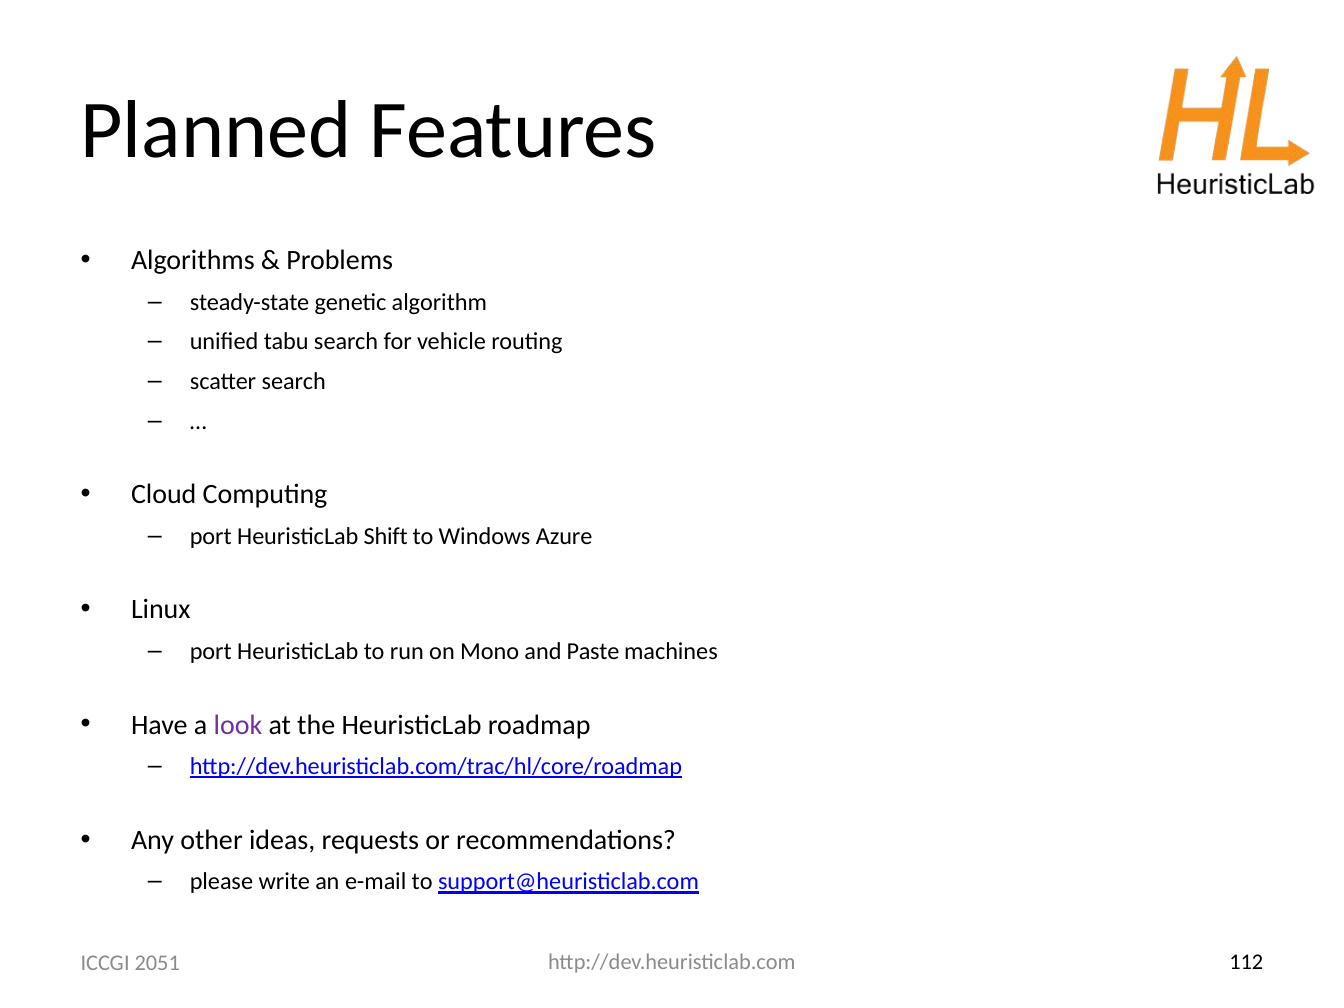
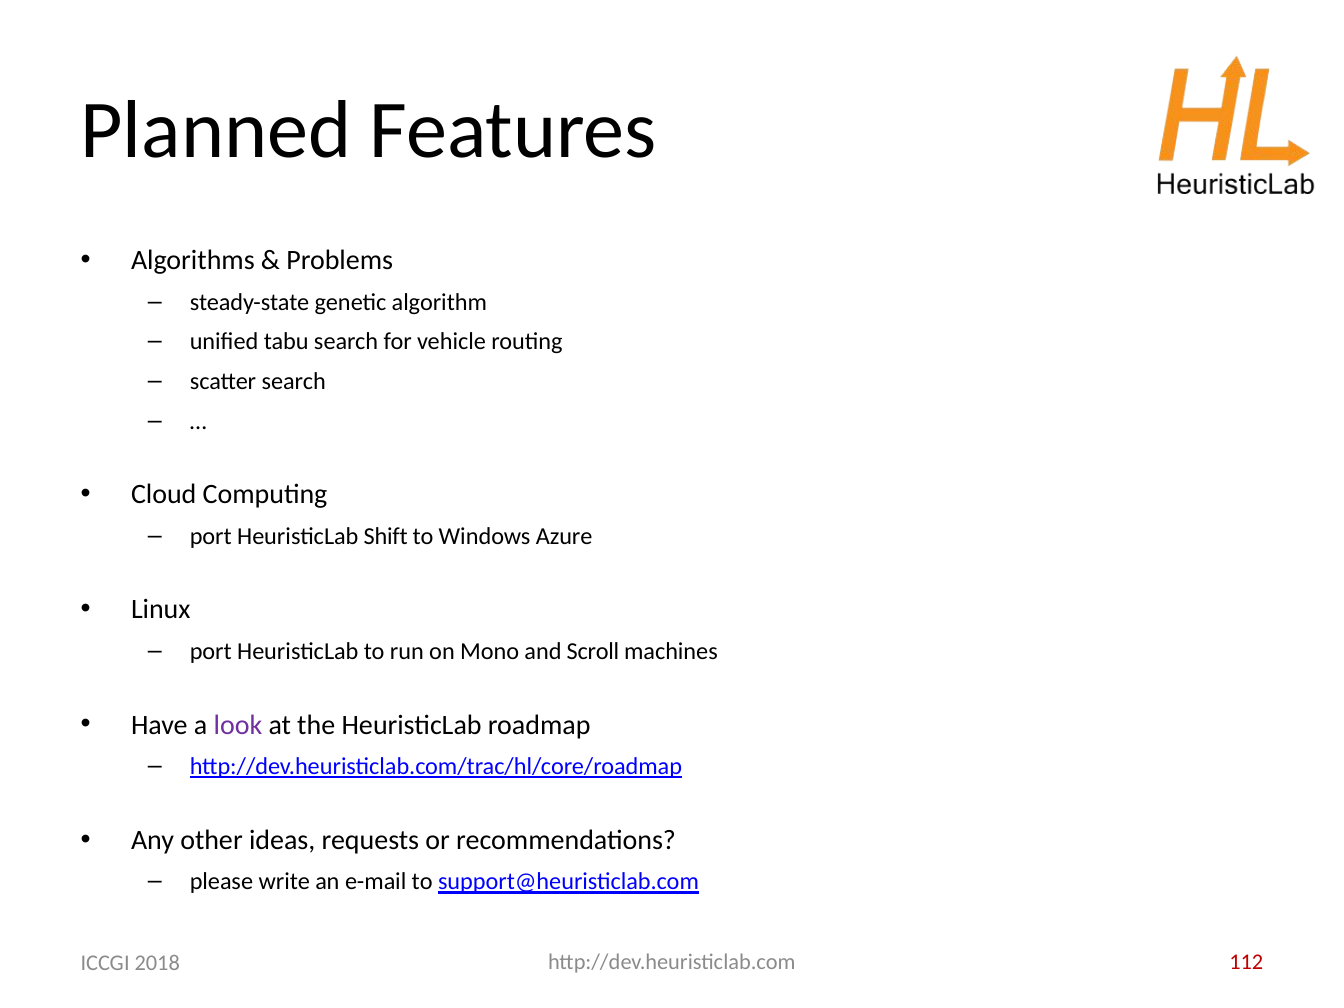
Paste: Paste -> Scroll
112 colour: black -> red
2051: 2051 -> 2018
